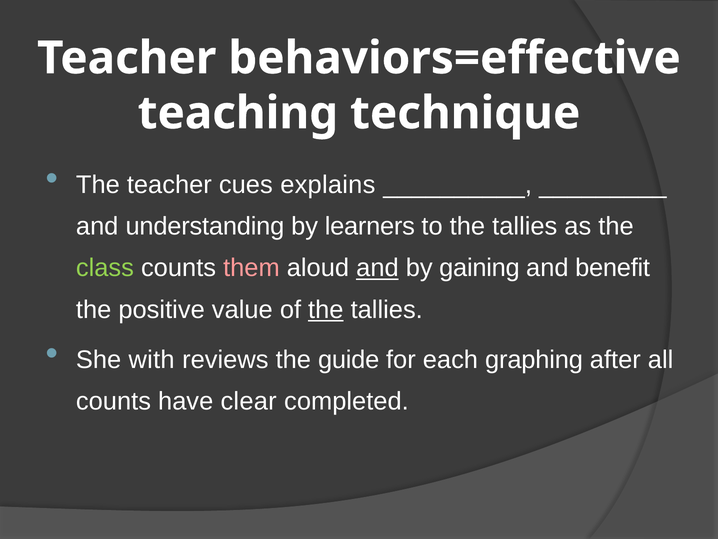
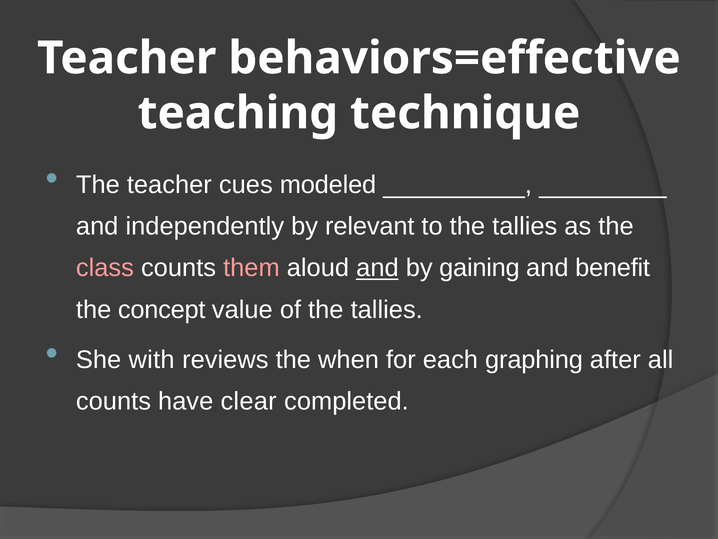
explains: explains -> modeled
understanding: understanding -> independently
learners: learners -> relevant
class colour: light green -> pink
positive: positive -> concept
the at (326, 309) underline: present -> none
guide: guide -> when
